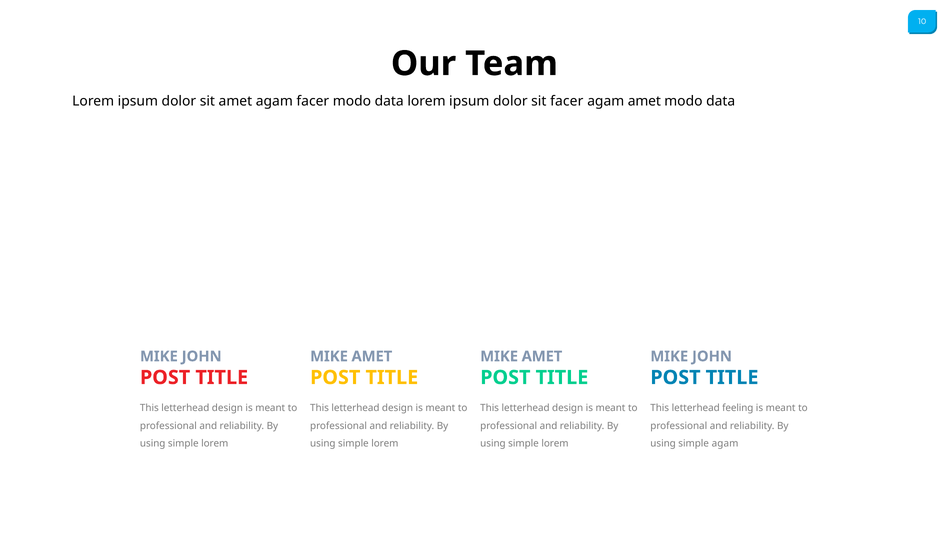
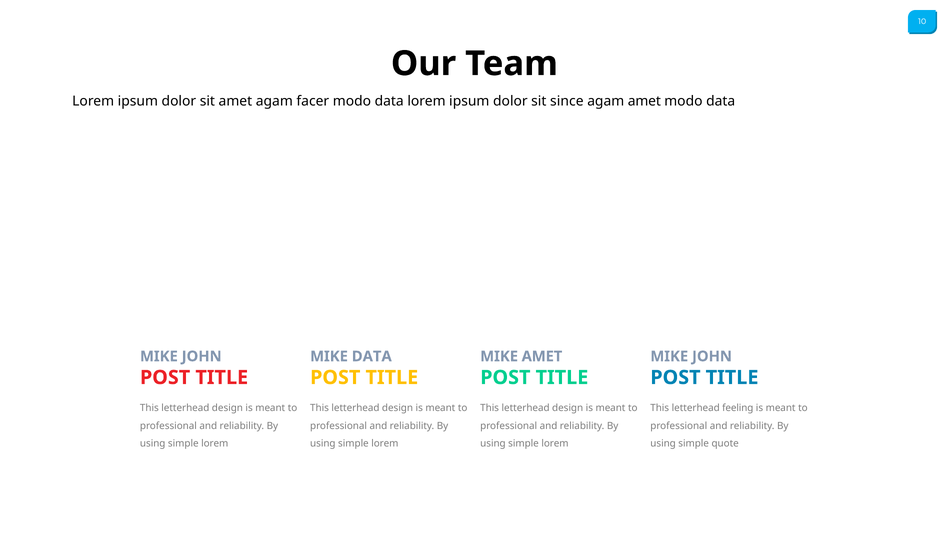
sit facer: facer -> since
AMET at (372, 356): AMET -> DATA
simple agam: agam -> quote
